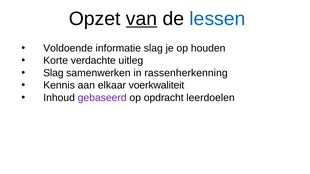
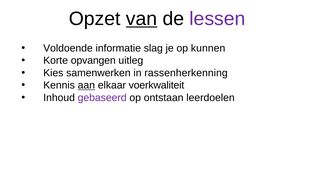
lessen colour: blue -> purple
houden: houden -> kunnen
verdachte: verdachte -> opvangen
Slag at (53, 73): Slag -> Kies
aan underline: none -> present
opdracht: opdracht -> ontstaan
